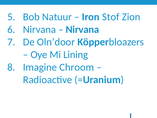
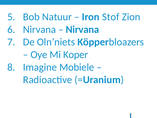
Oln’door: Oln’door -> Oln’niets
Lining: Lining -> Koper
Chroom: Chroom -> Mobiele
